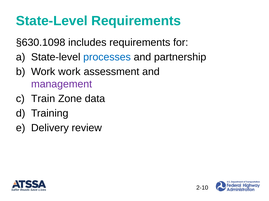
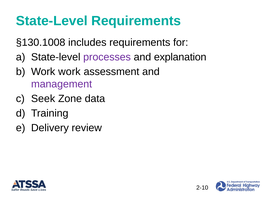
§630.1098: §630.1098 -> §130.1008
processes colour: blue -> purple
partnership: partnership -> explanation
Train: Train -> Seek
